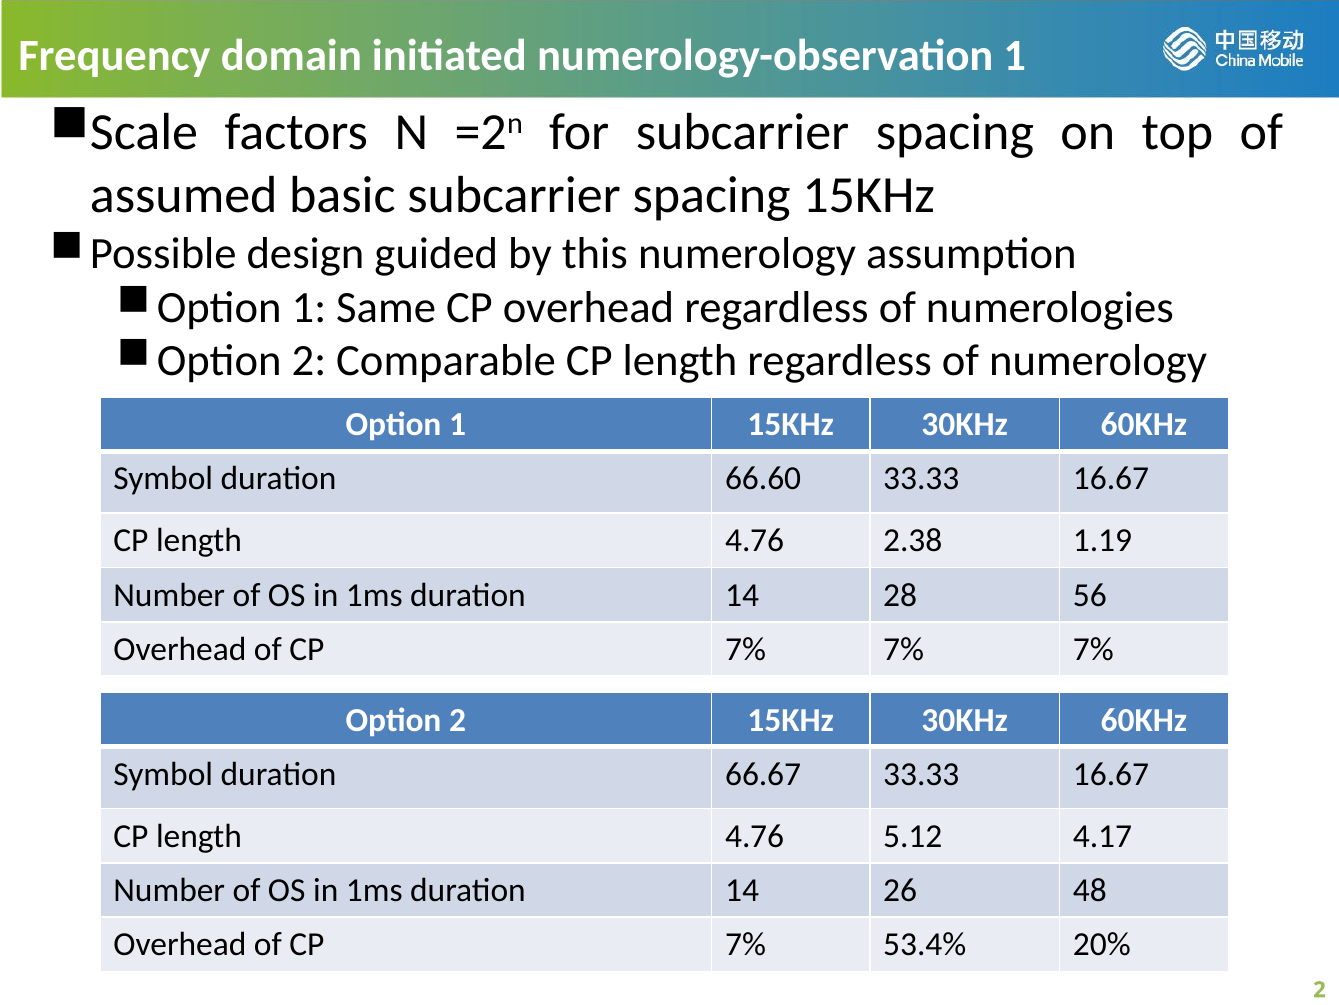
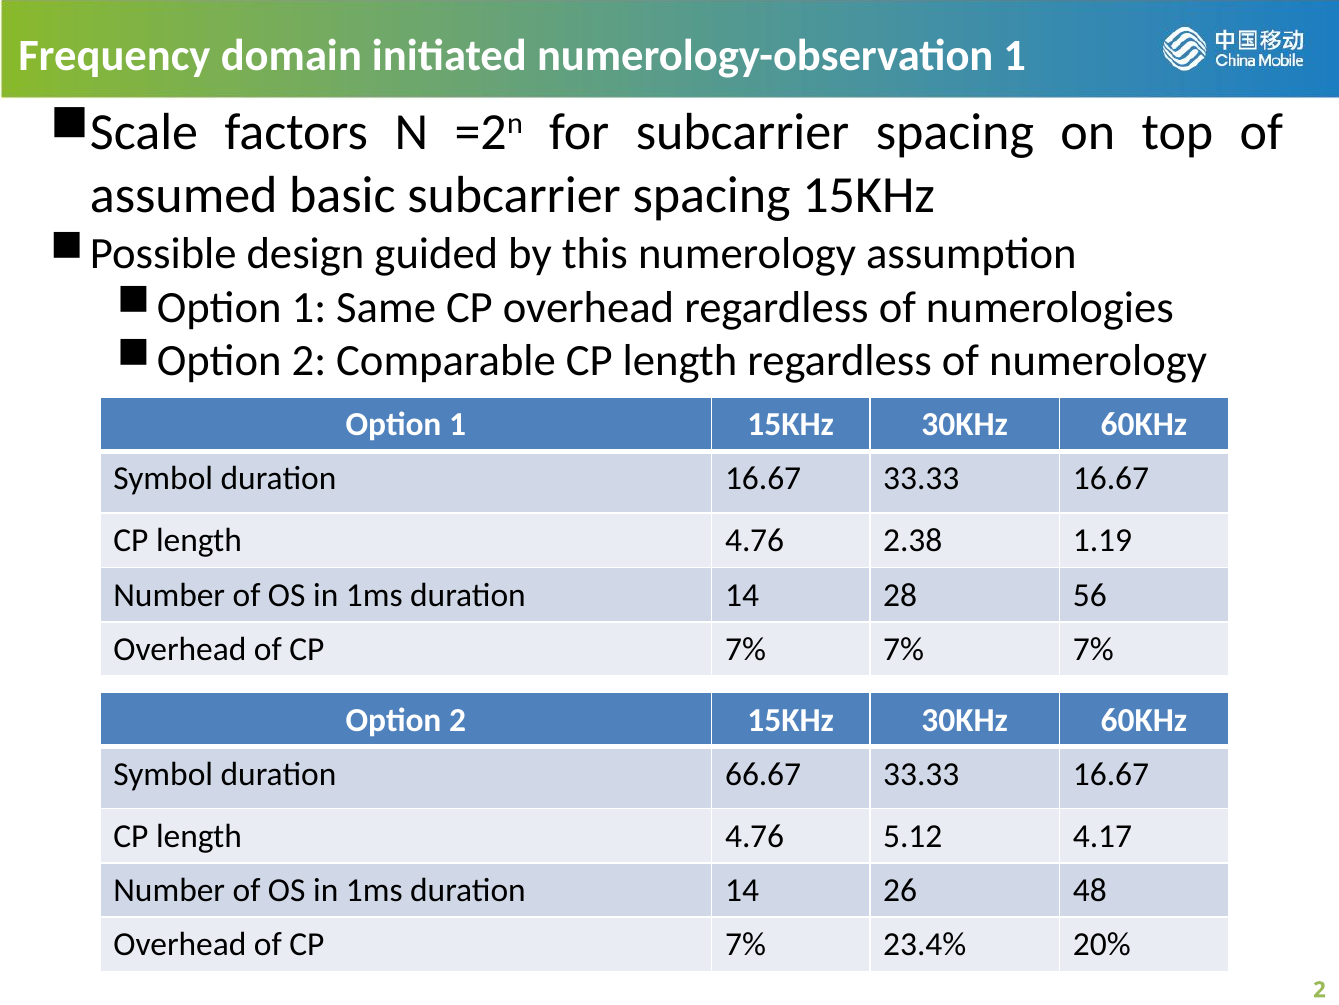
duration 66.60: 66.60 -> 16.67
53.4%: 53.4% -> 23.4%
